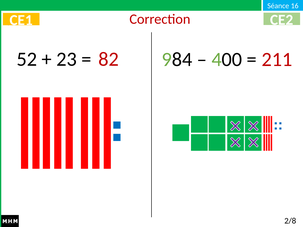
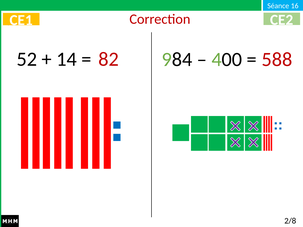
23: 23 -> 14
211: 211 -> 588
